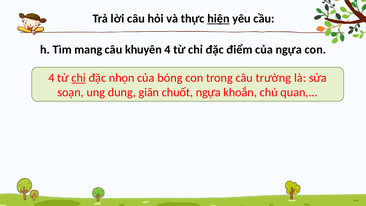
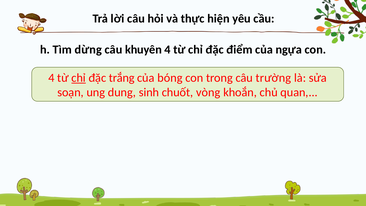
hiện underline: present -> none
mang: mang -> dừng
nhọn: nhọn -> trắng
giãn: giãn -> sinh
chuốt ngựa: ngựa -> vòng
